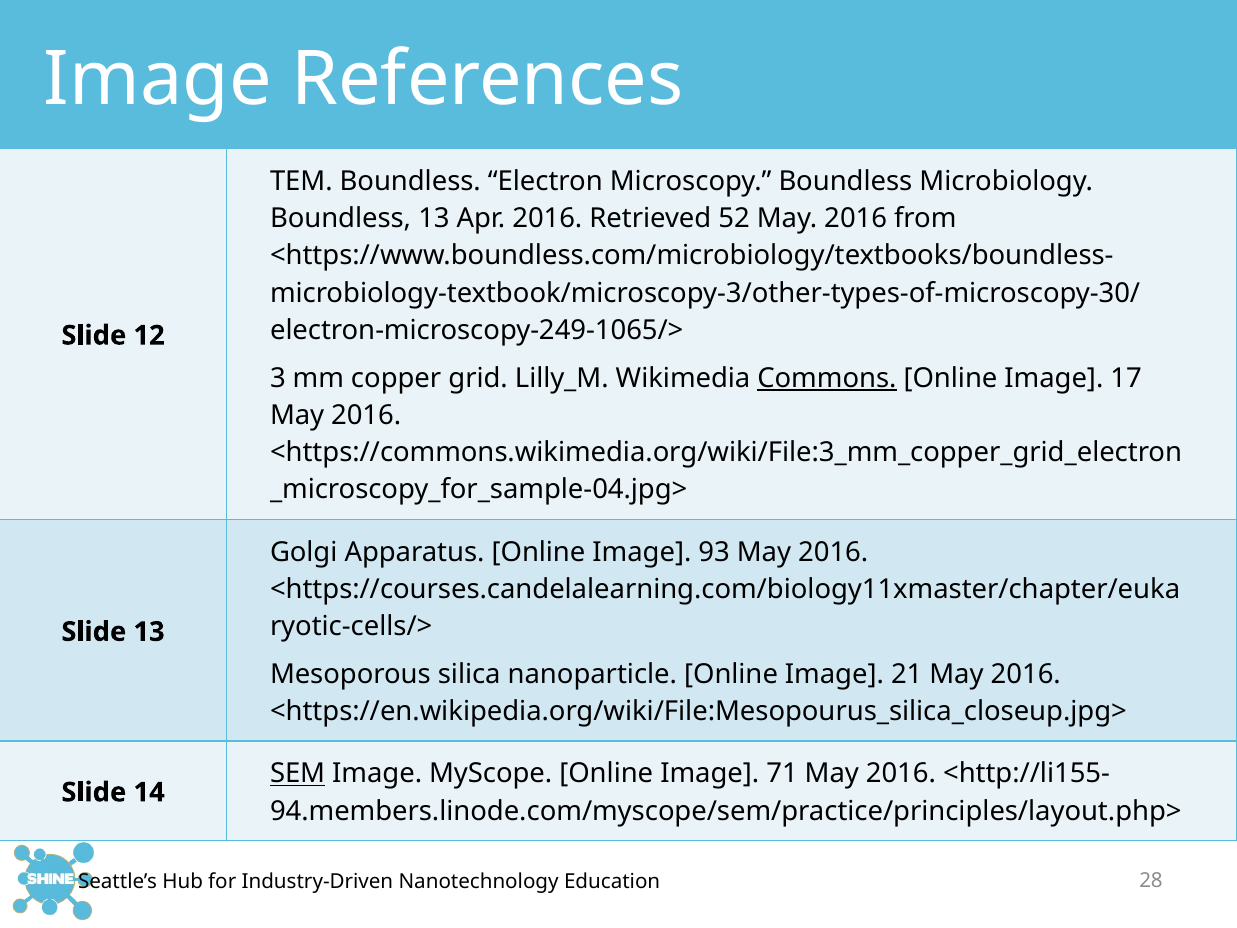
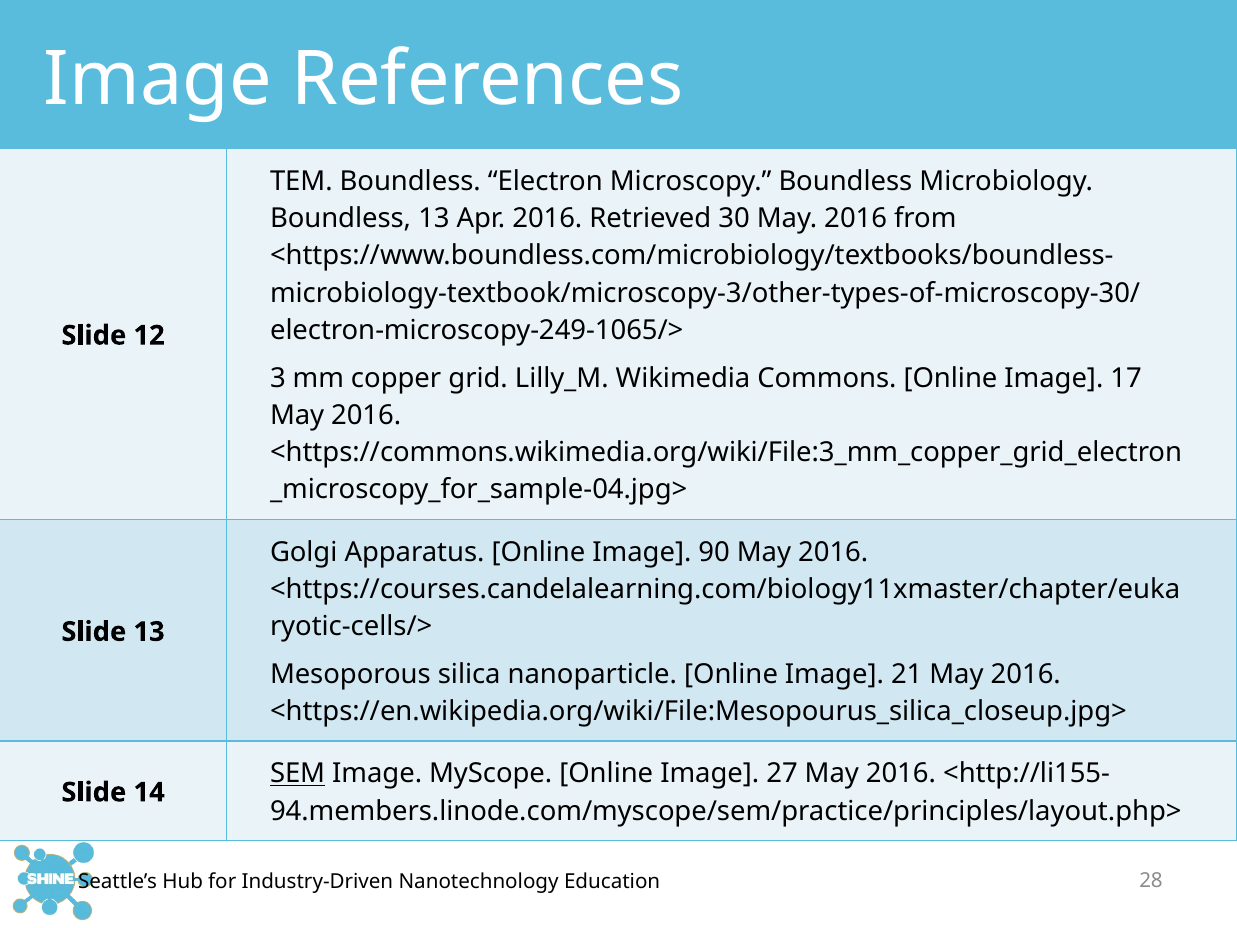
52: 52 -> 30
Commons underline: present -> none
93: 93 -> 90
71: 71 -> 27
